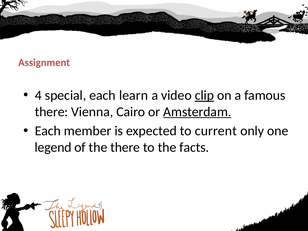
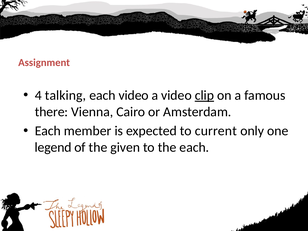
special: special -> talking
each learn: learn -> video
Amsterdam underline: present -> none
the there: there -> given
the facts: facts -> each
